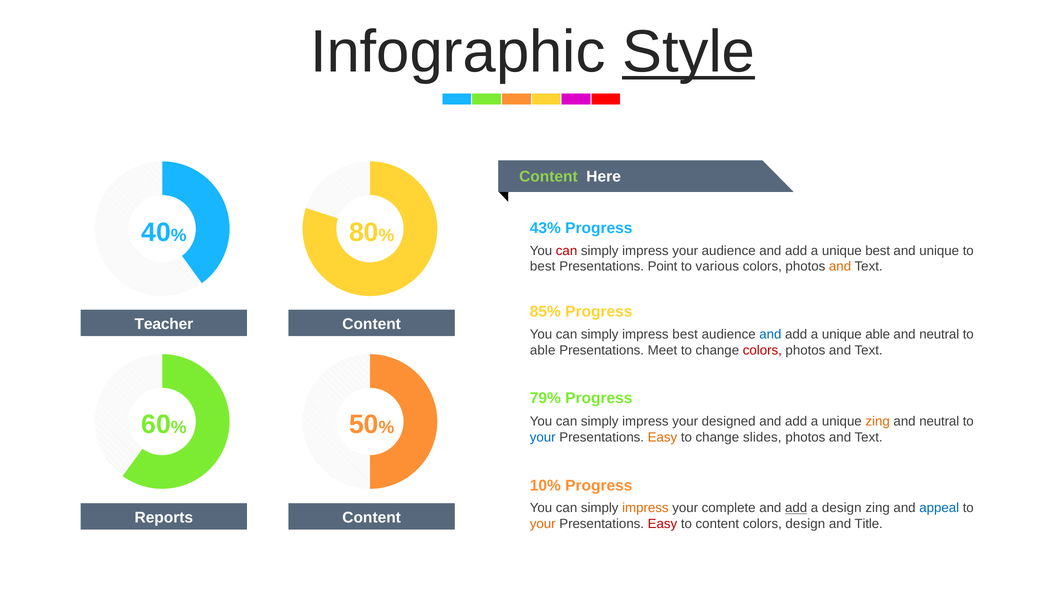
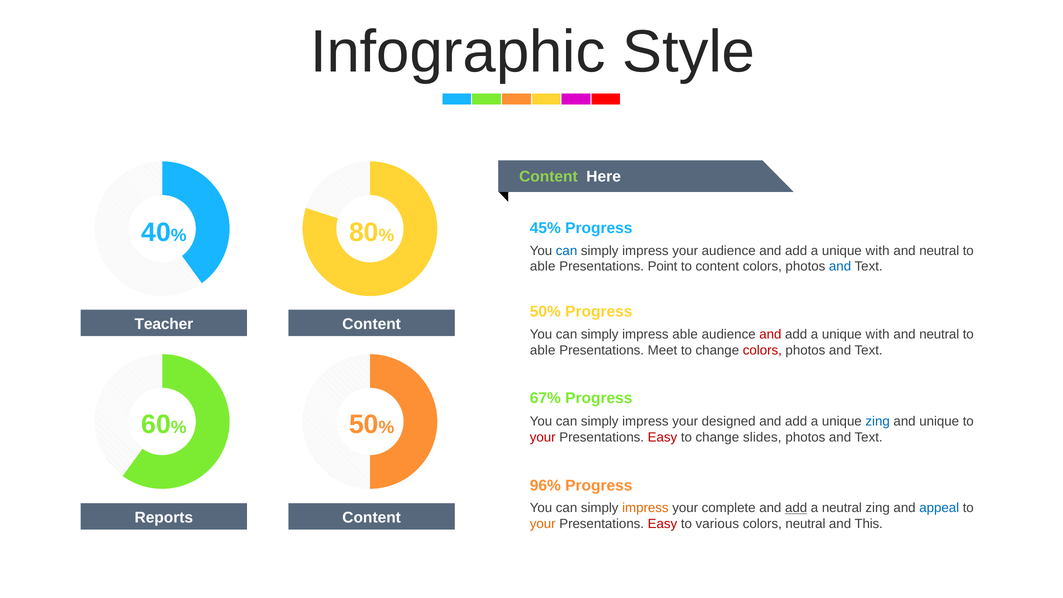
Style underline: present -> none
43%: 43% -> 45%
can at (567, 251) colour: red -> blue
best at (878, 251): best -> with
unique at (939, 251): unique -> neutral
best at (543, 267): best -> able
to various: various -> content
and at (840, 267) colour: orange -> blue
85%: 85% -> 50%
impress best: best -> able
and at (770, 334) colour: blue -> red
able at (878, 334): able -> with
79%: 79% -> 67%
zing at (878, 421) colour: orange -> blue
neutral at (939, 421): neutral -> unique
your at (543, 437) colour: blue -> red
Easy at (662, 437) colour: orange -> red
10%: 10% -> 96%
a design: design -> neutral
to content: content -> various
colors design: design -> neutral
Title: Title -> This
